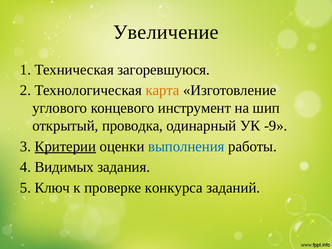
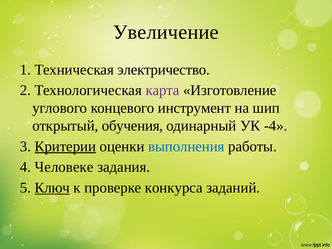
загоревшуюся: загоревшуюся -> электричество
карта colour: orange -> purple
проводка: проводка -> обучения
-9: -9 -> -4
Видимых: Видимых -> Человеке
Ключ underline: none -> present
